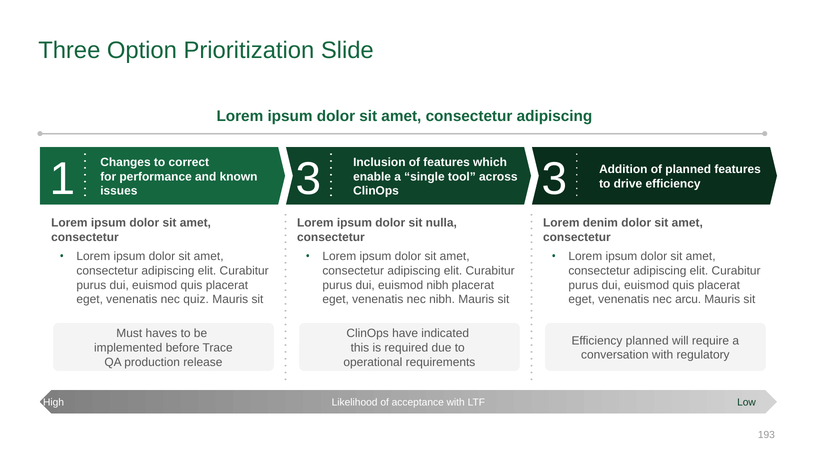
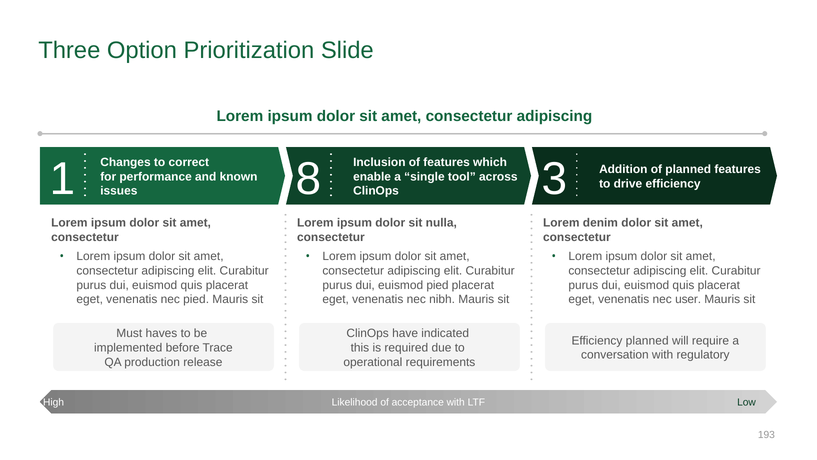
1 3: 3 -> 8
euismod nibh: nibh -> pied
nec quiz: quiz -> pied
arcu: arcu -> user
